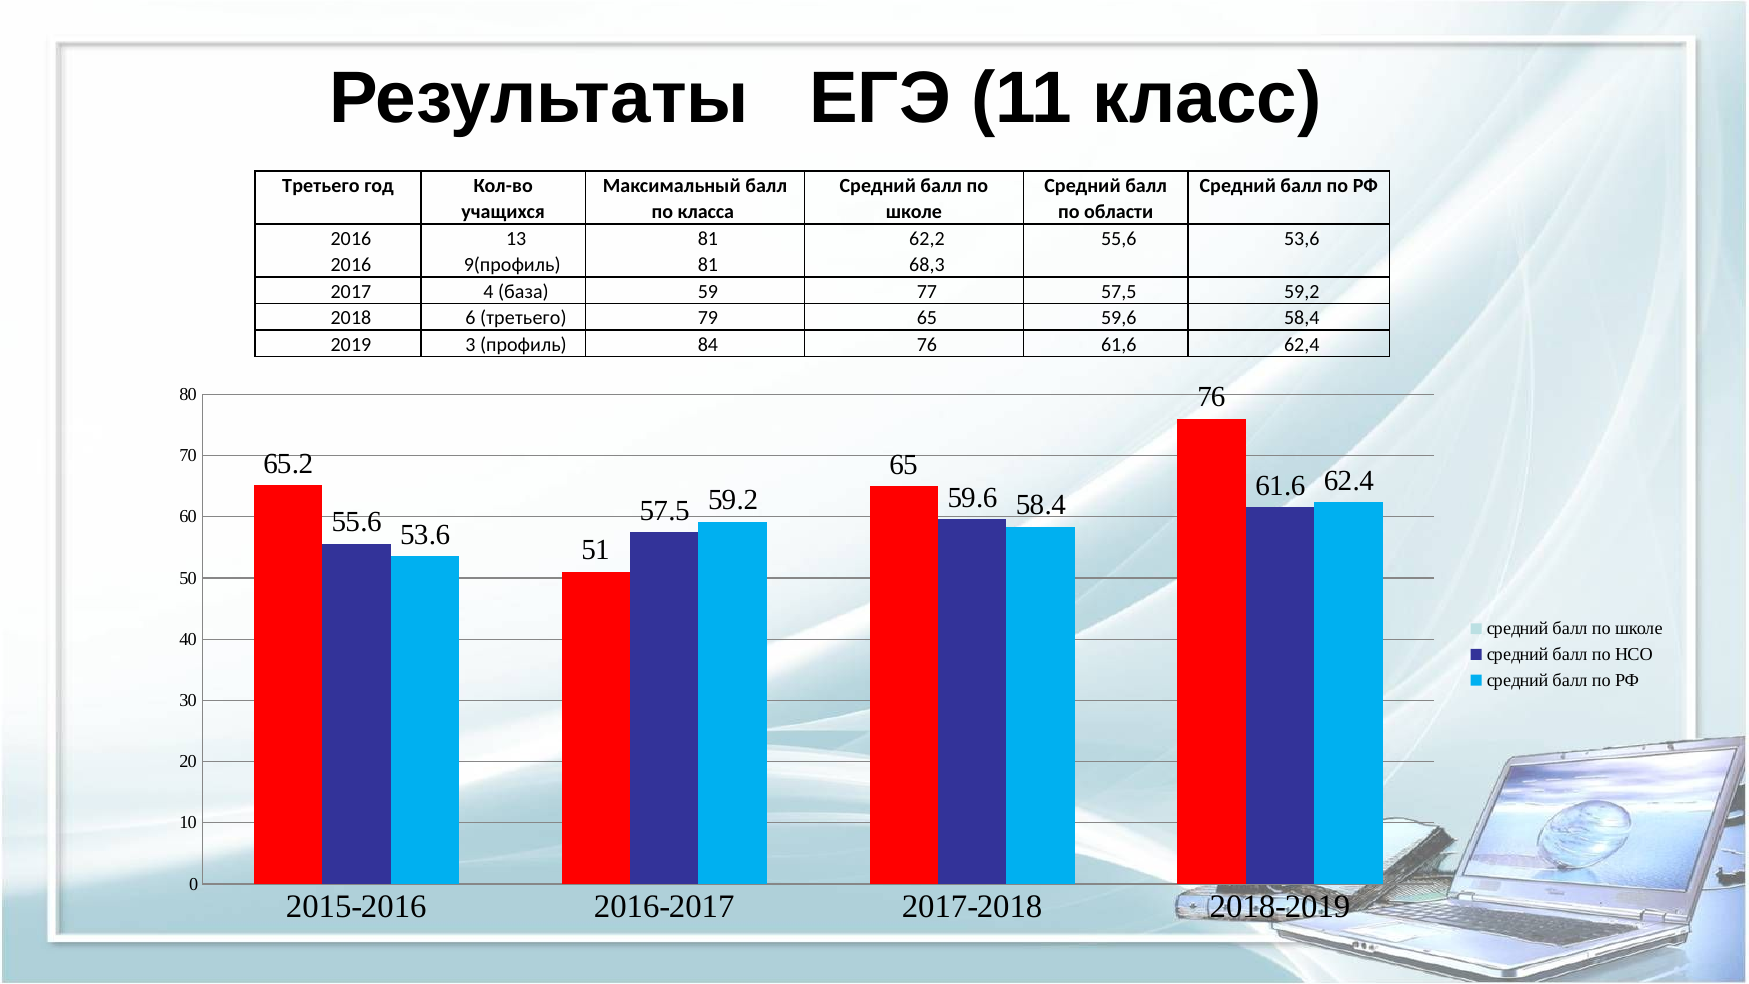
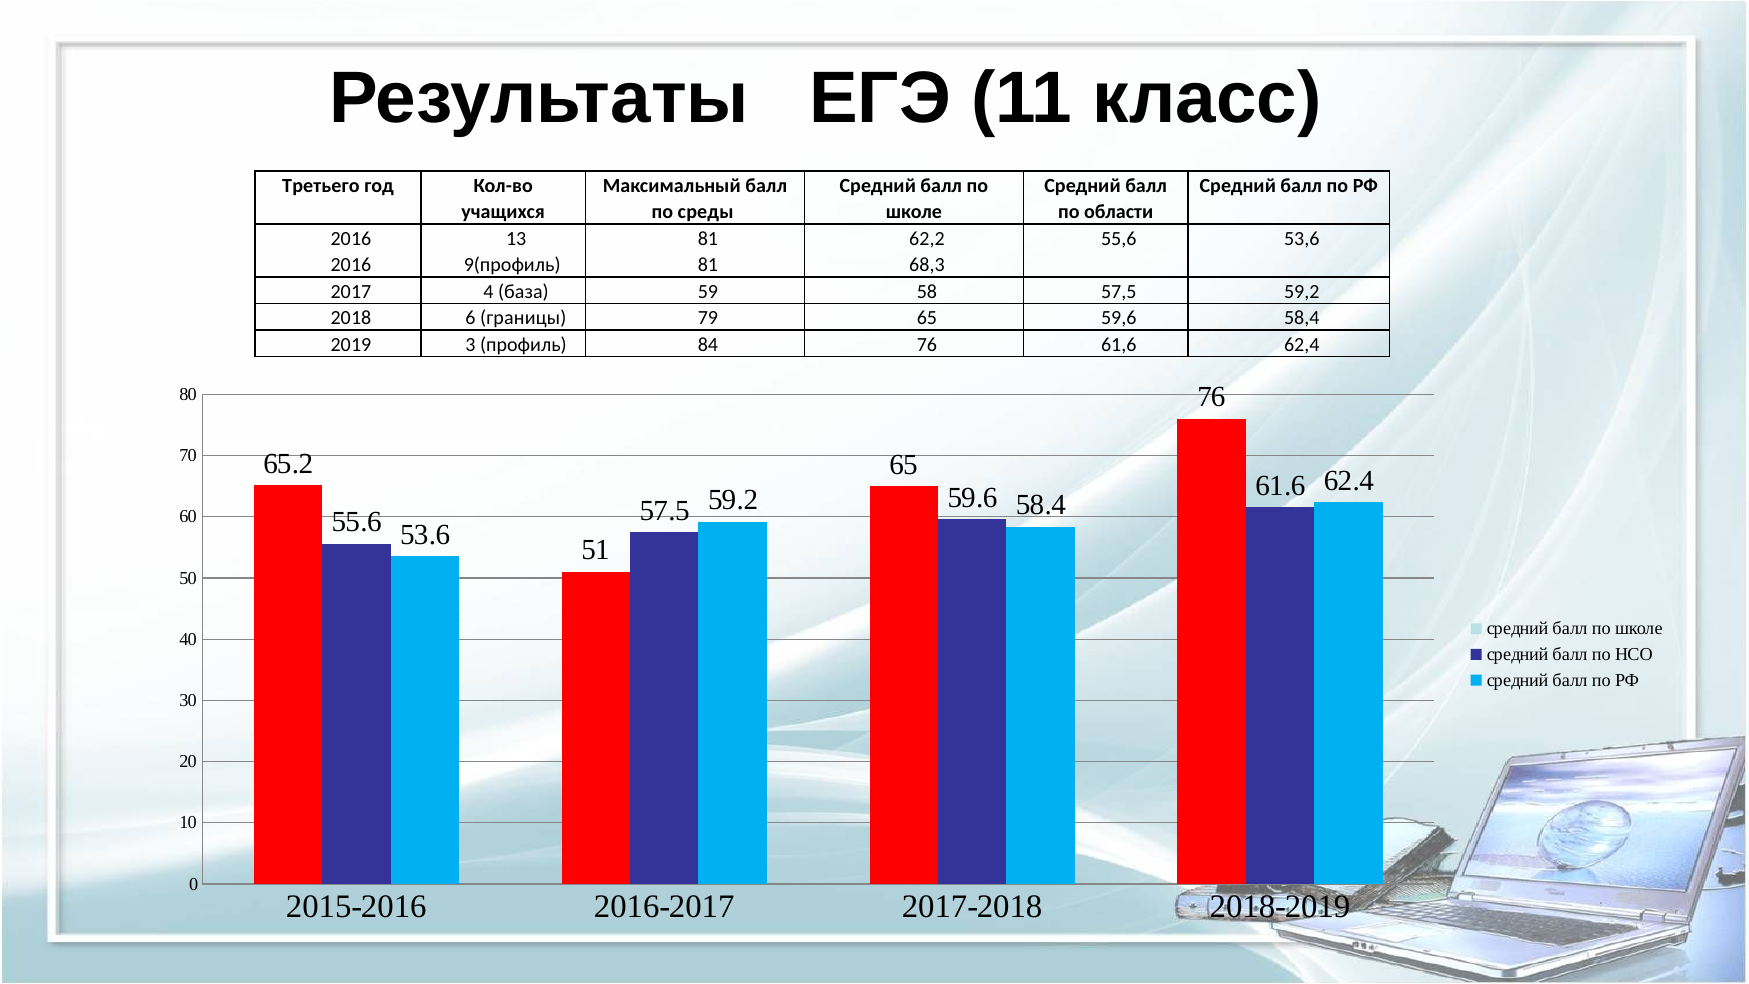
класса: класса -> среды
77: 77 -> 58
6 третьего: третьего -> границы
